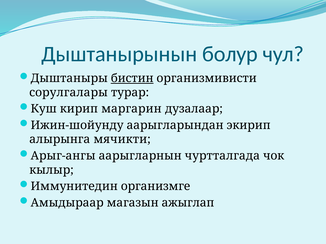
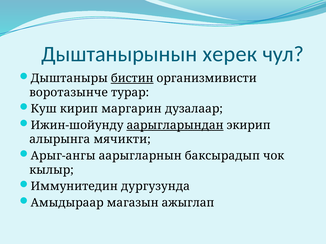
болур: болур -> херек
сорулгалары: сорулгалары -> воротазынче
аарыгларындан underline: none -> present
чуртталгада: чуртталгада -> баксырадып
организмге: организмге -> дургузунда
